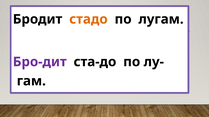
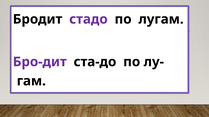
стадо colour: orange -> purple
